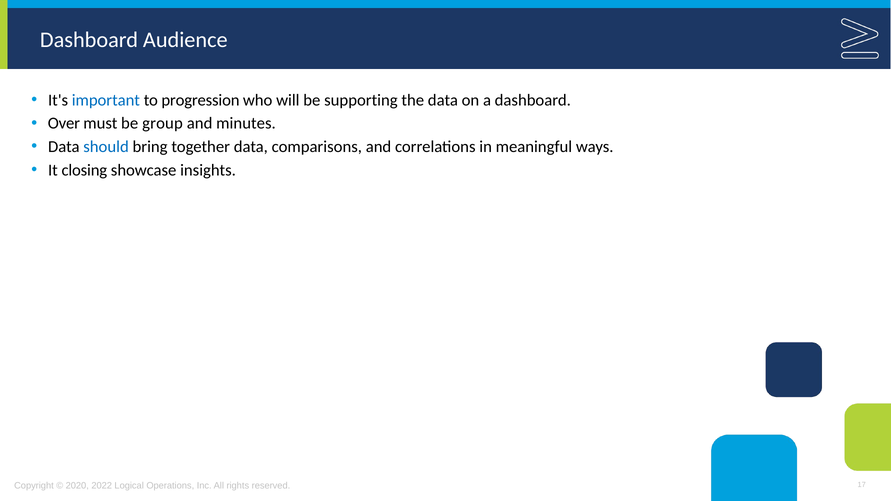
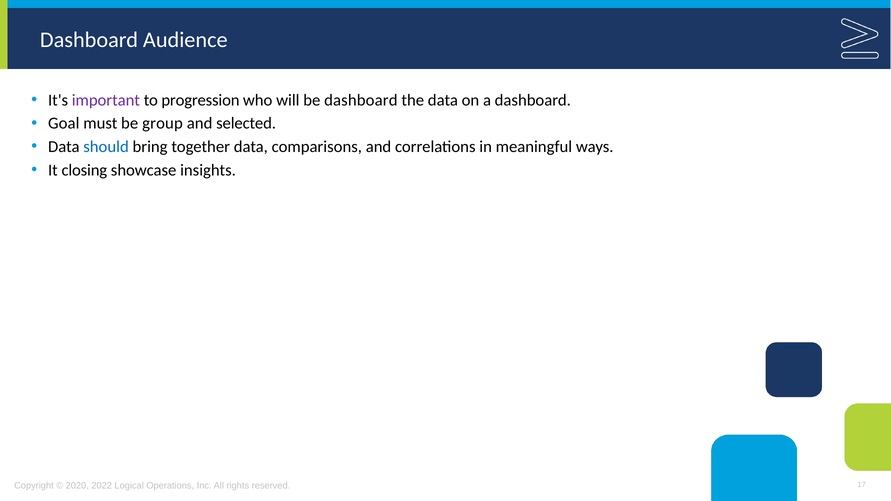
important colour: blue -> purple
be supporting: supporting -> dashboard
Over: Over -> Goal
minutes: minutes -> selected
